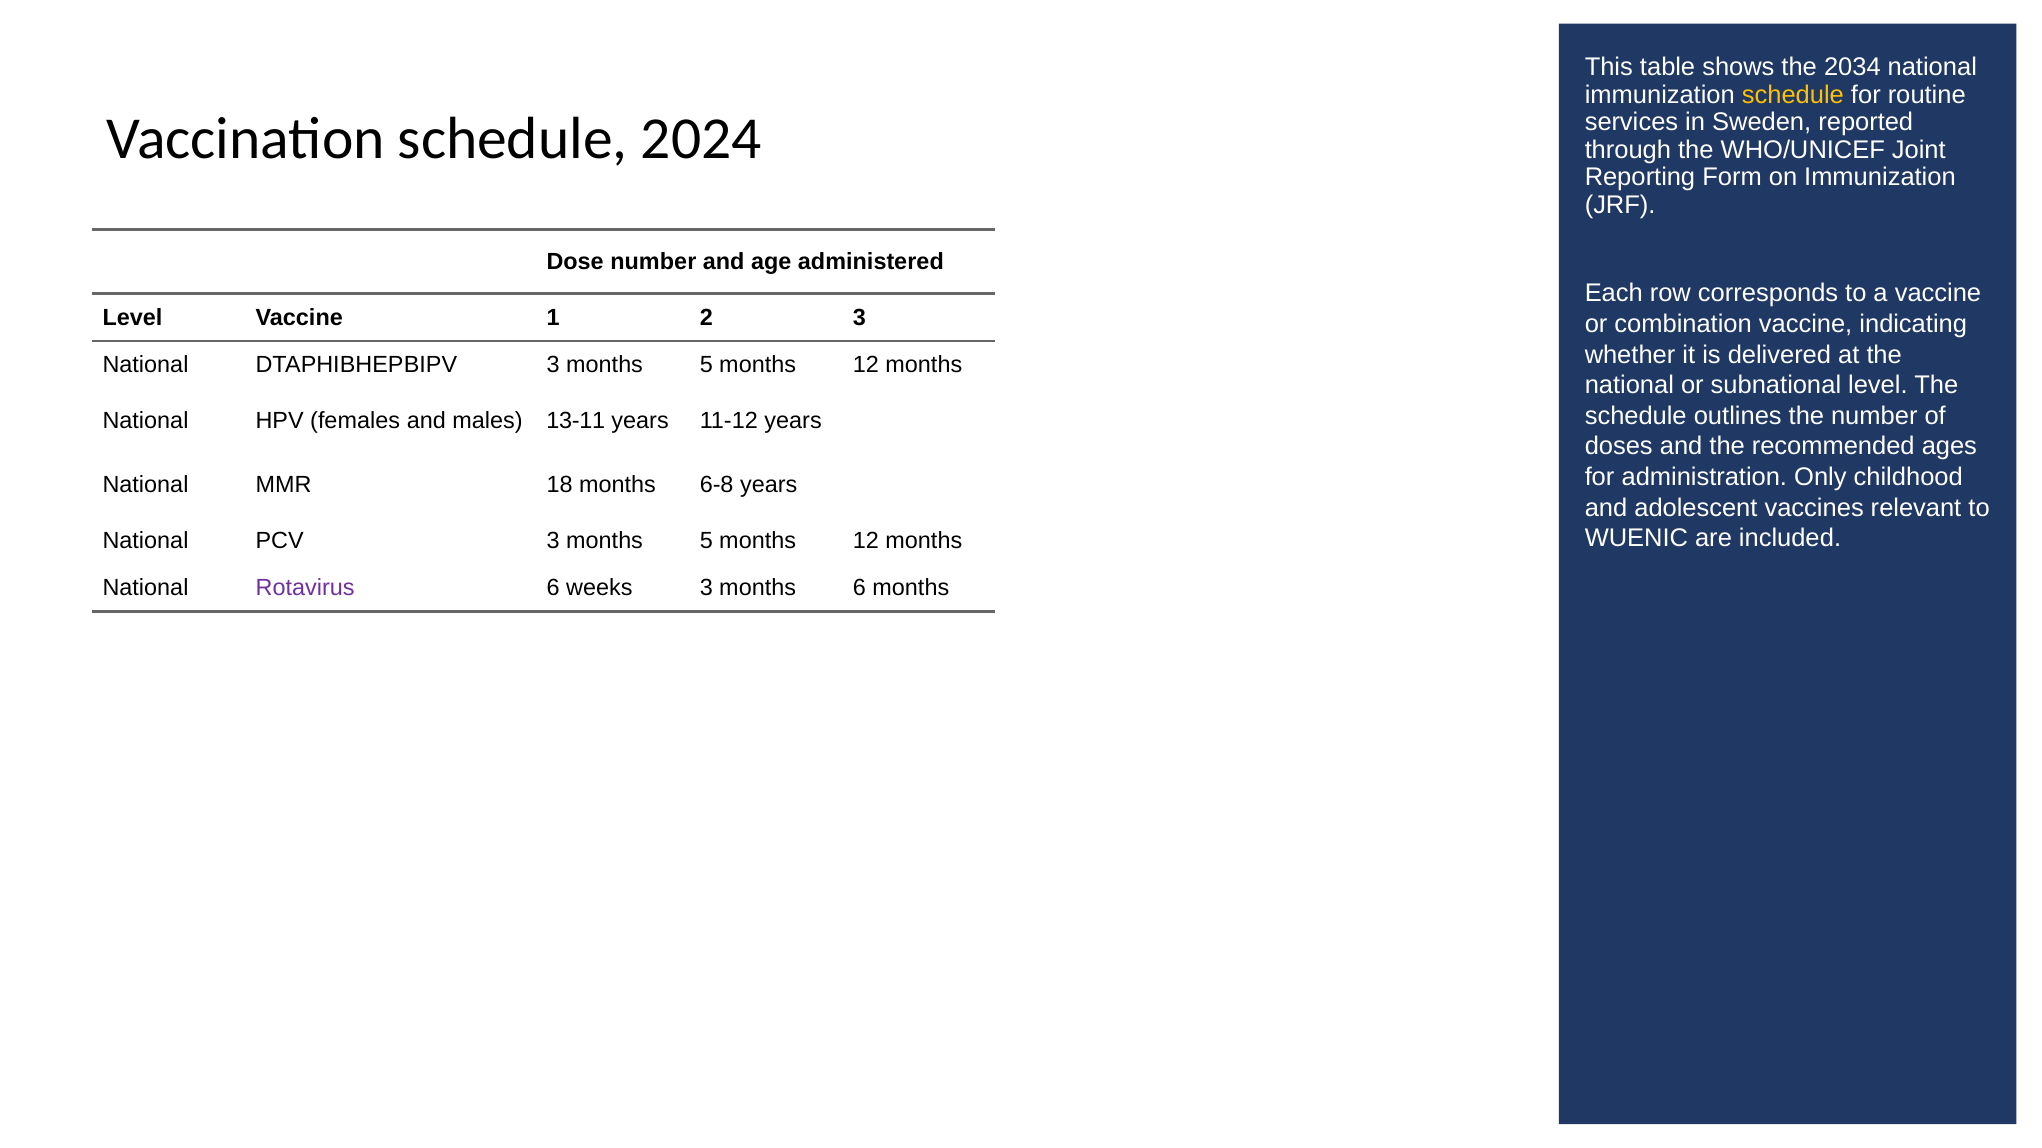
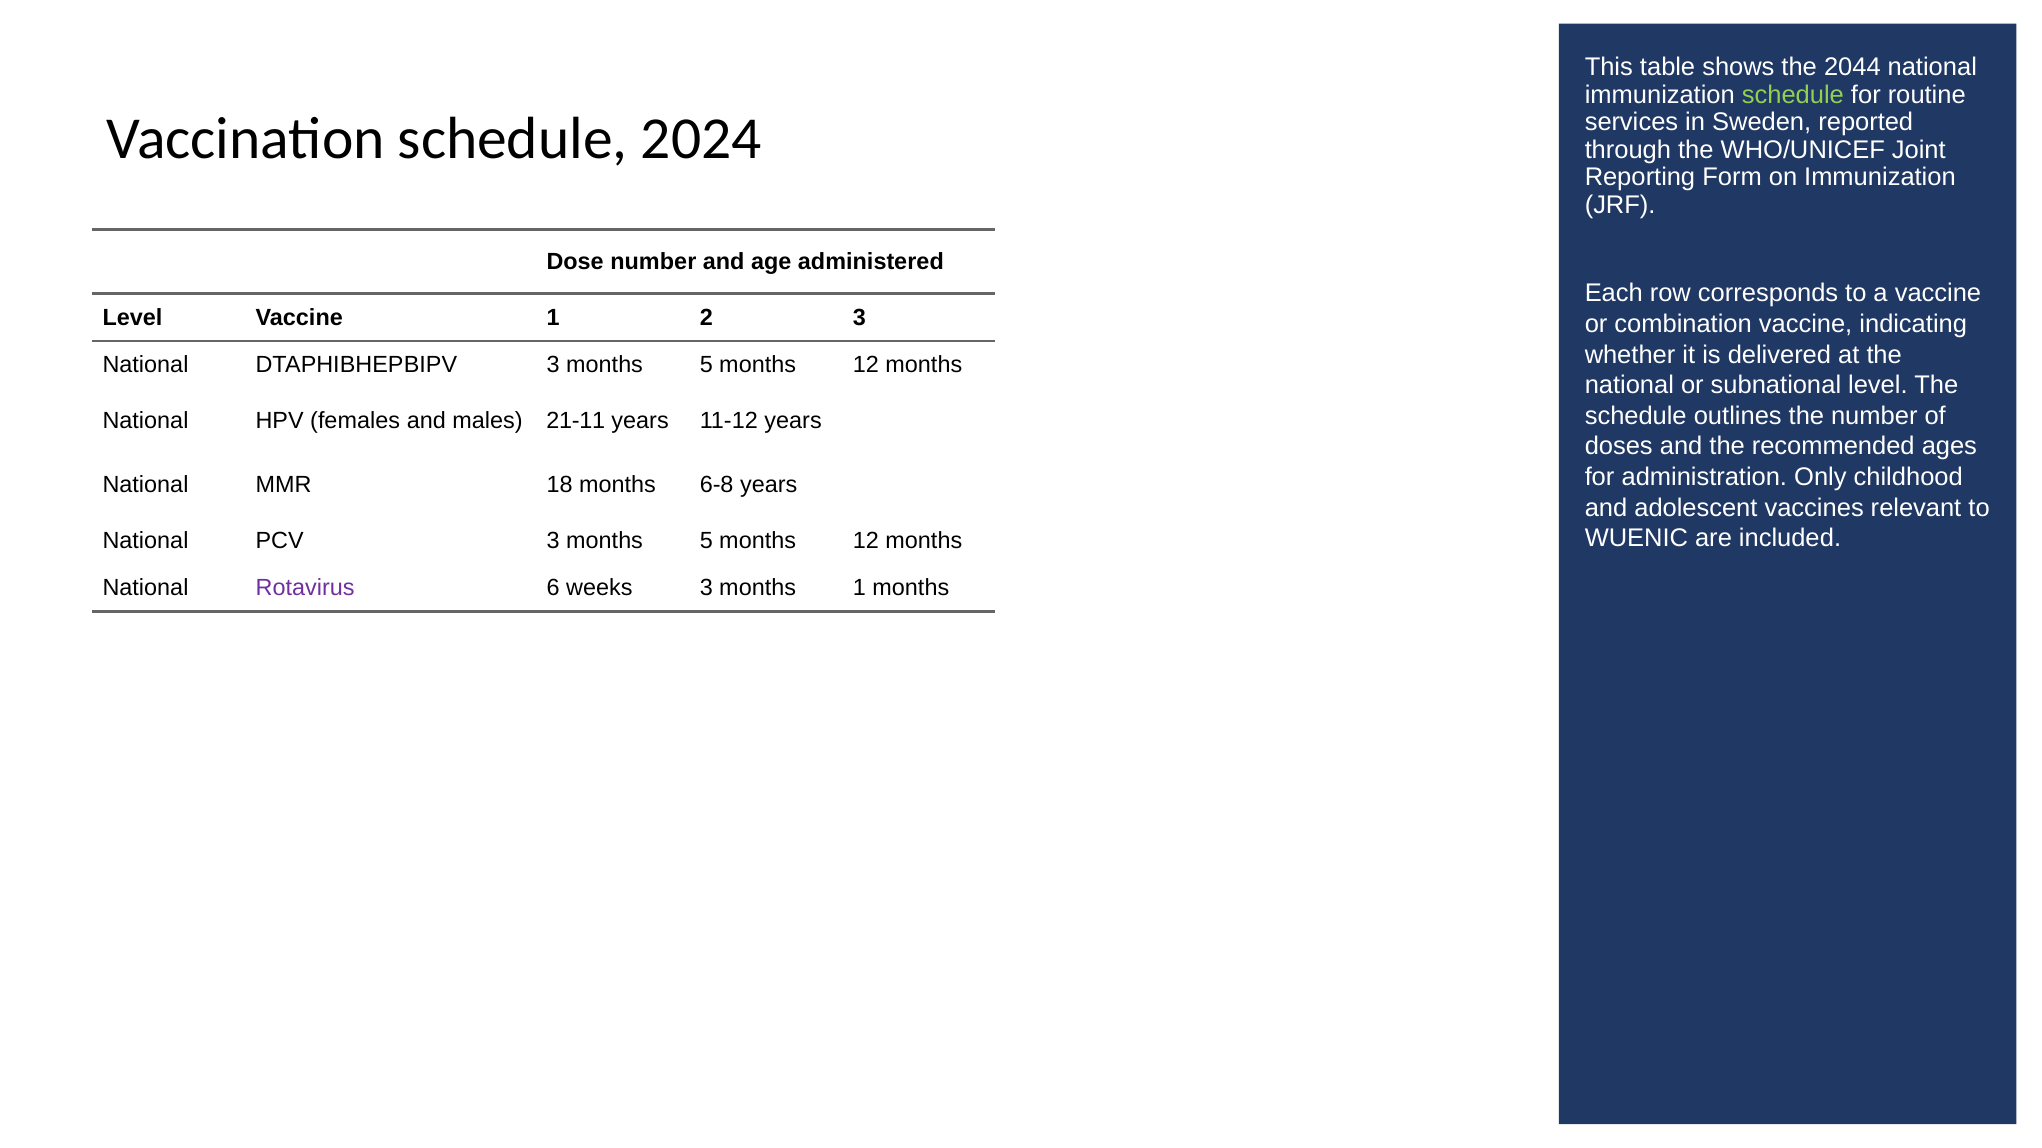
2034: 2034 -> 2044
schedule at (1793, 95) colour: yellow -> light green
13-11: 13-11 -> 21-11
months 6: 6 -> 1
